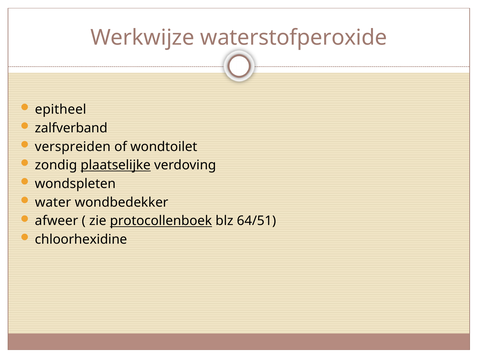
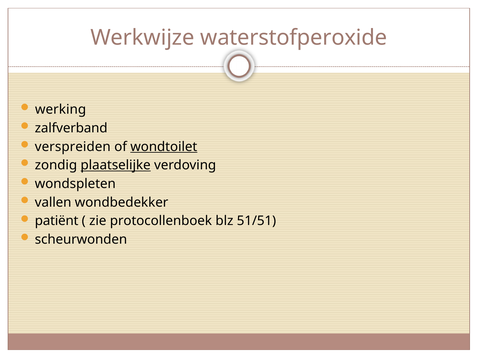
epitheel: epitheel -> werking
wondtoilet underline: none -> present
water: water -> vallen
afweer: afweer -> patiënt
protocollenboek underline: present -> none
64/51: 64/51 -> 51/51
chloorhexidine: chloorhexidine -> scheurwonden
